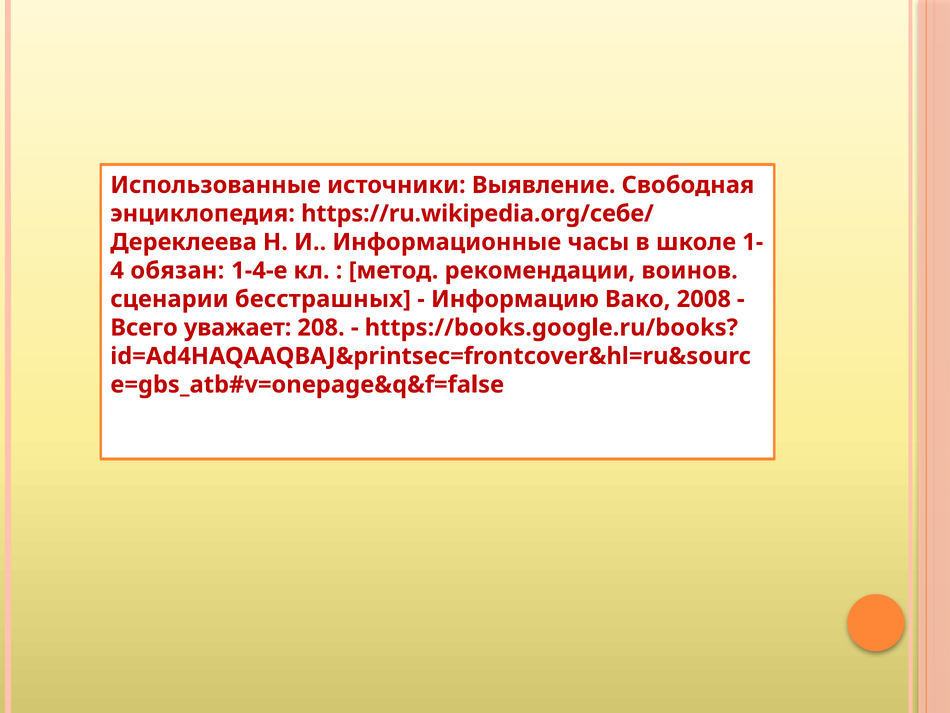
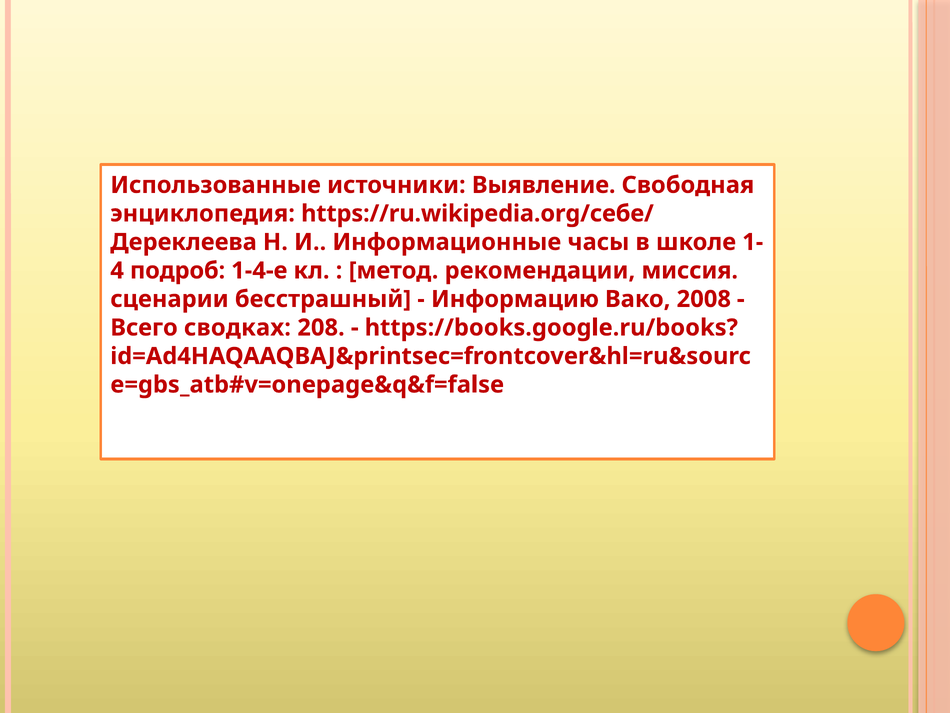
обязан: обязан -> подроб
воинов: воинов -> миссия
бесстрашных: бесстрашных -> бесстрашный
уважает: уважает -> сводках
